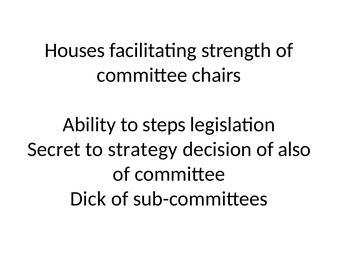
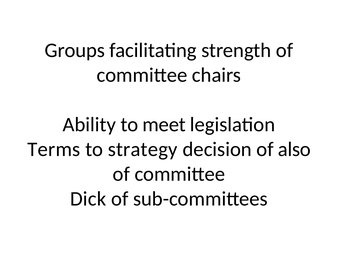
Houses: Houses -> Groups
steps: steps -> meet
Secret: Secret -> Terms
